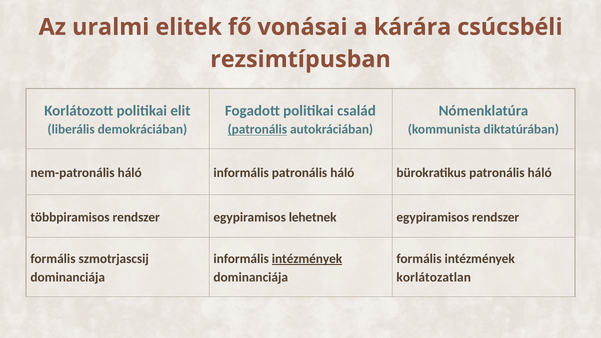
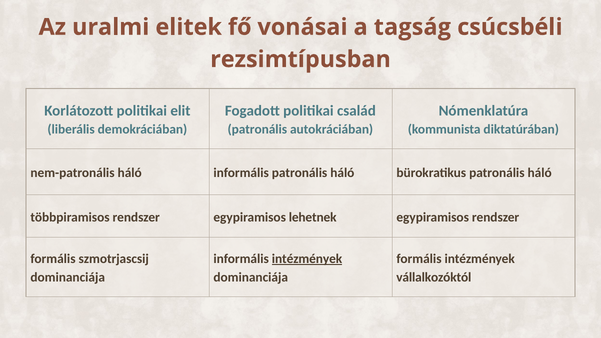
kárára: kárára -> tagság
patronális at (257, 130) underline: present -> none
korlátozatlan: korlátozatlan -> vállalkozóktól
